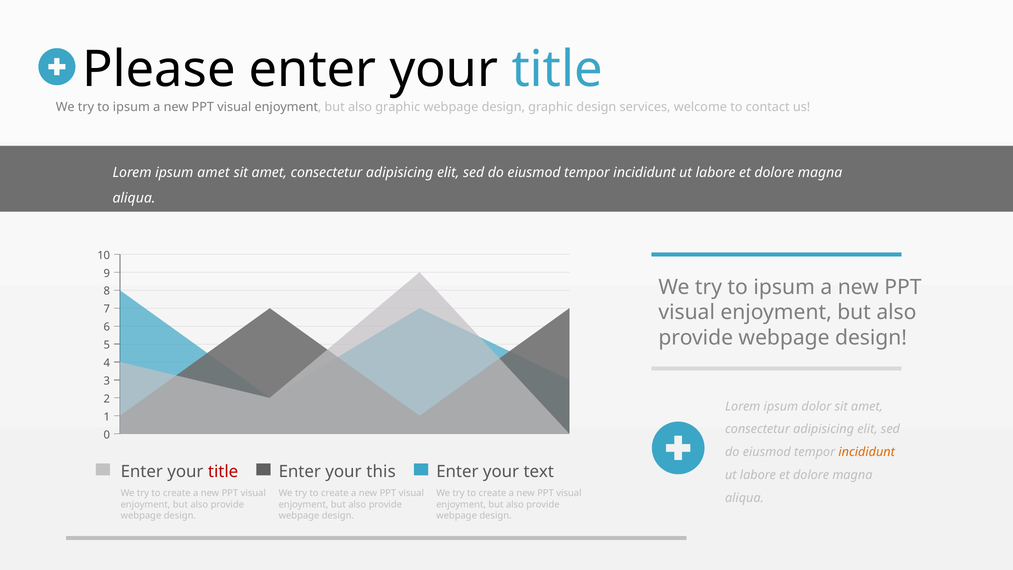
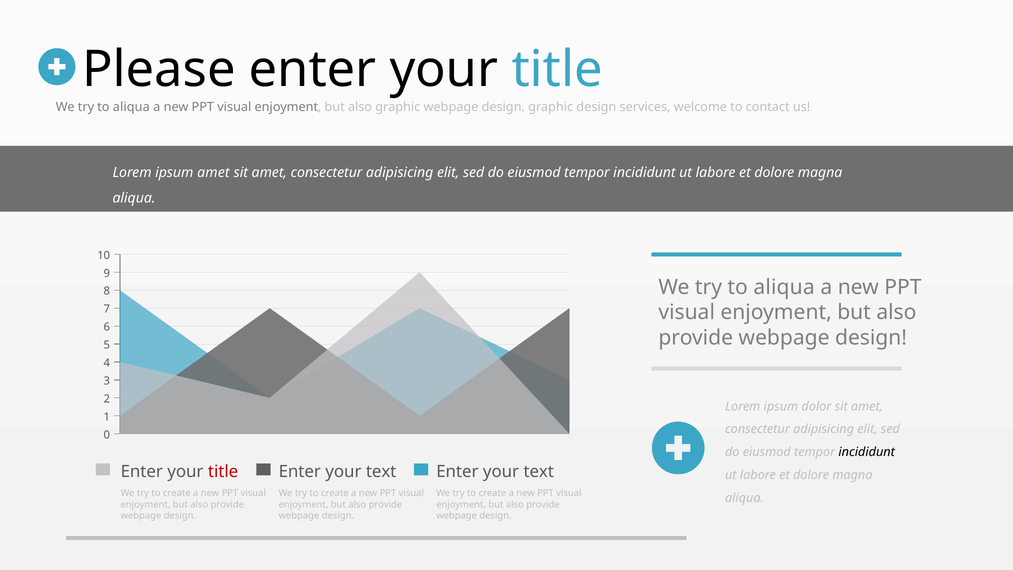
ipsum at (131, 107): ipsum -> aliqua
ipsum at (784, 287): ipsum -> aliqua
incididunt at (867, 452) colour: orange -> black
this at (381, 471): this -> text
